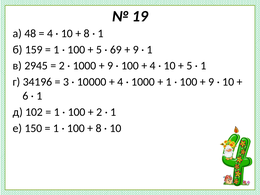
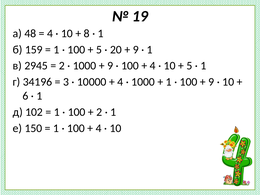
69: 69 -> 20
8 at (99, 128): 8 -> 4
